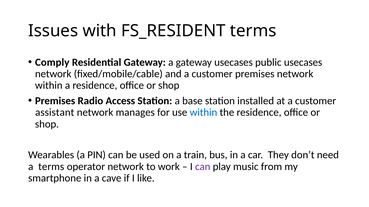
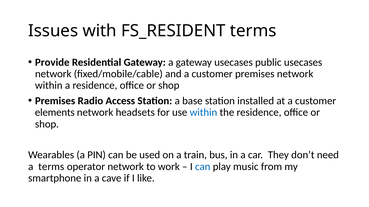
Comply: Comply -> Provide
assistant: assistant -> elements
manages: manages -> headsets
can at (203, 167) colour: purple -> blue
